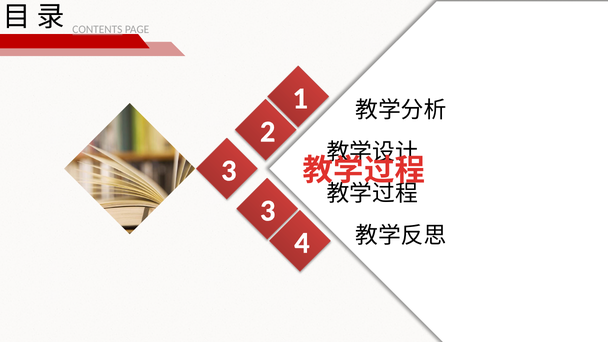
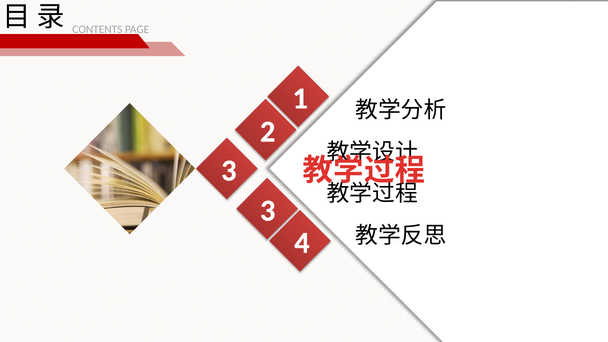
CONTENTS underline: present -> none
